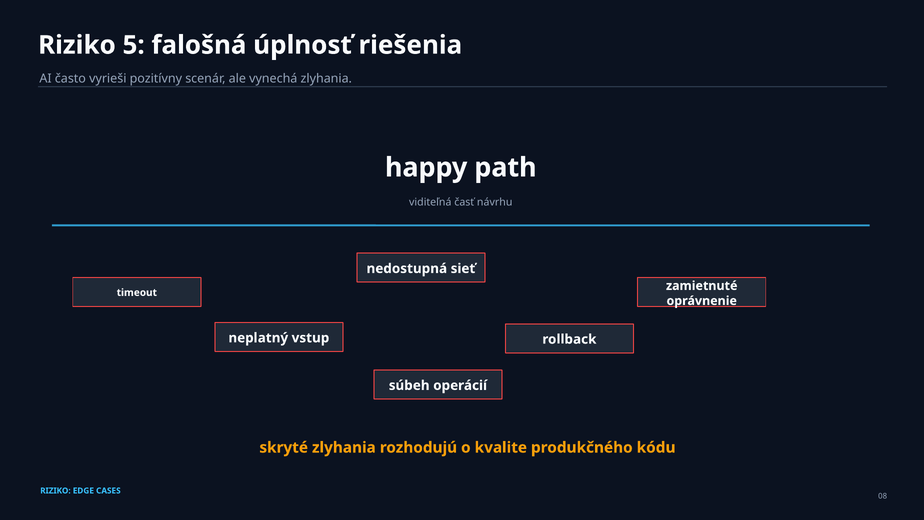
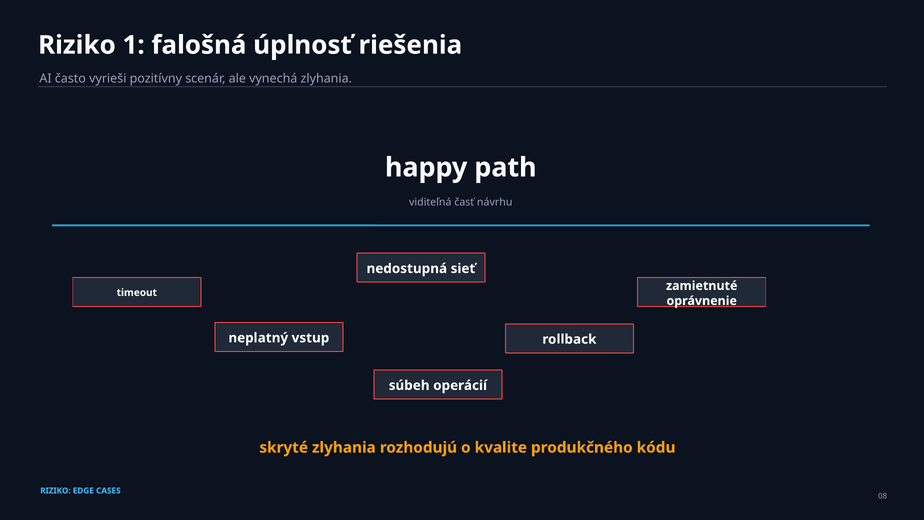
5: 5 -> 1
